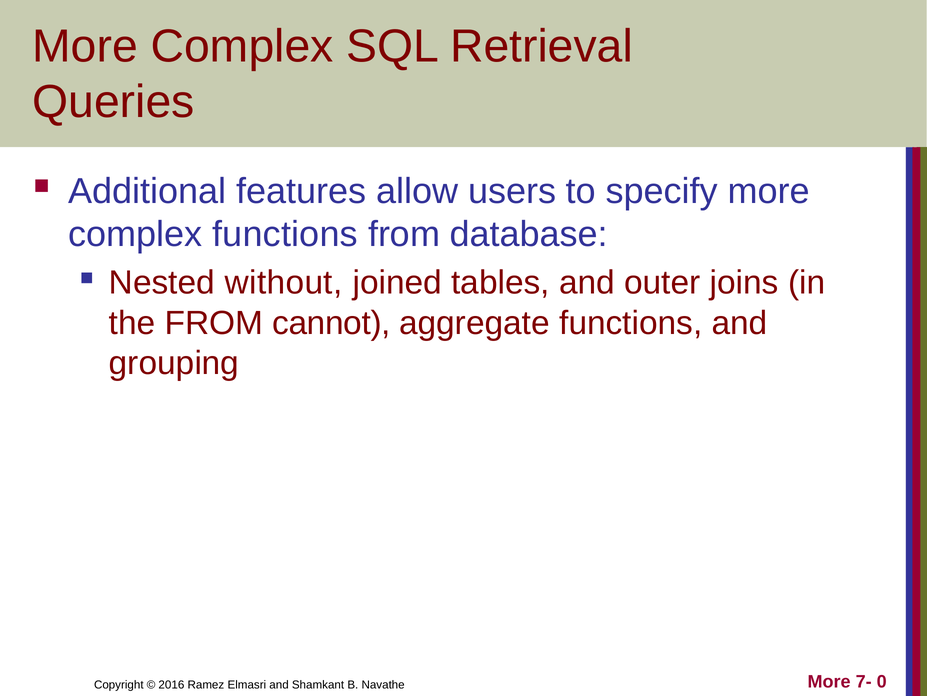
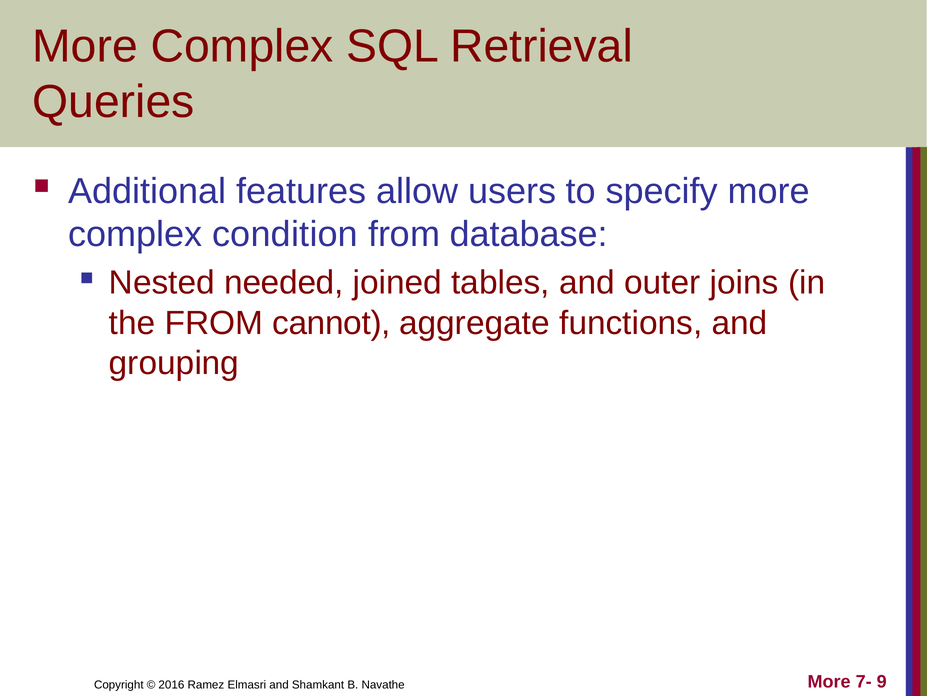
complex functions: functions -> condition
without: without -> needed
0: 0 -> 9
